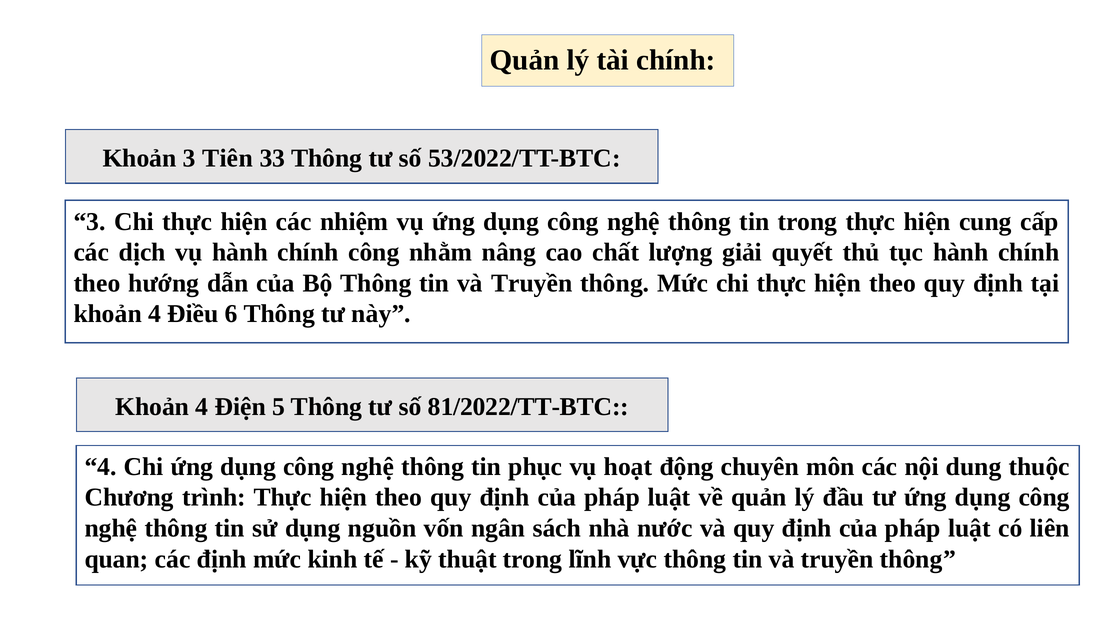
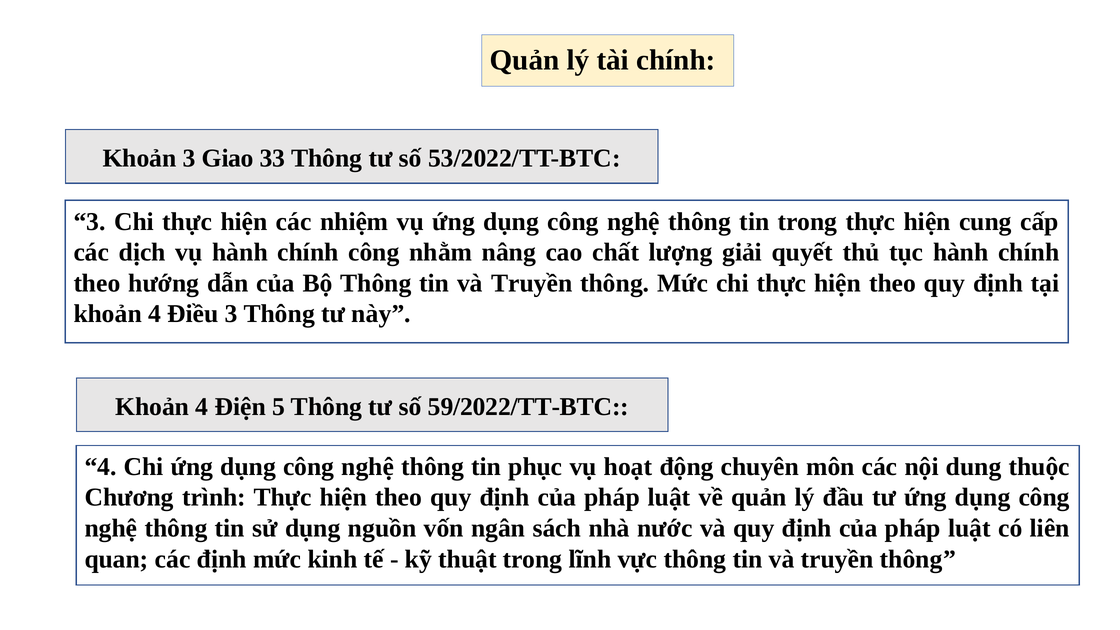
Tiên: Tiên -> Giao
Điều 6: 6 -> 3
81/2022/TT-BTC: 81/2022/TT-BTC -> 59/2022/TT-BTC
